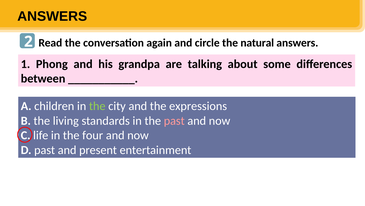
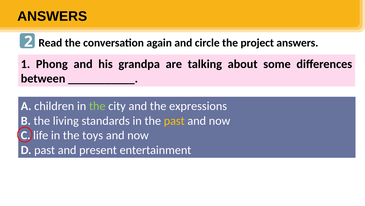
natural: natural -> project
past at (174, 120) colour: pink -> yellow
four: four -> toys
